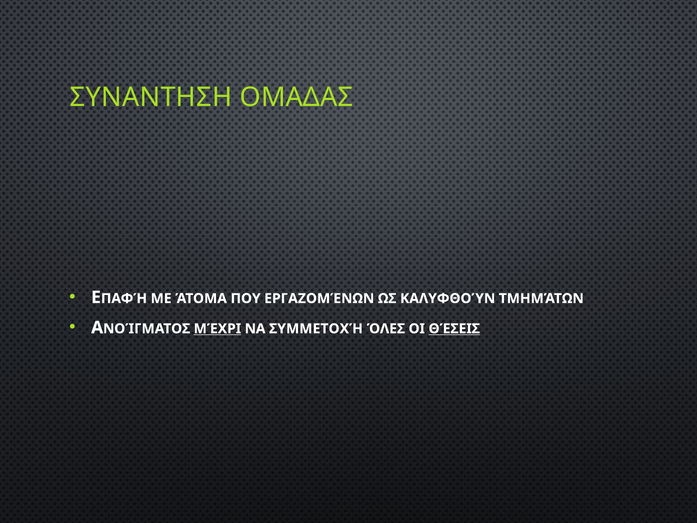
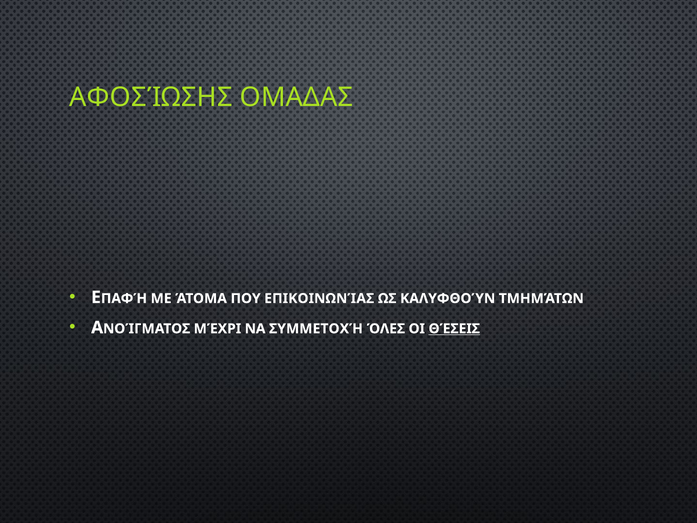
ΣΥΝΑΝΤΗΣΗ: ΣΥΝΑΝΤΗΣΗ -> ΑΦΟΣΊΩΣΗΣ
ΕΡΓΑΖΟΜΈΝΩΝ: ΕΡΓΑΖΟΜΈΝΩΝ -> ΕΠΙΚΟΙΝΩΝΊΑΣ
ΜΈΧΡΙ underline: present -> none
